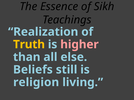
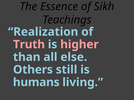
Truth colour: yellow -> pink
Beliefs: Beliefs -> Others
religion: religion -> humans
